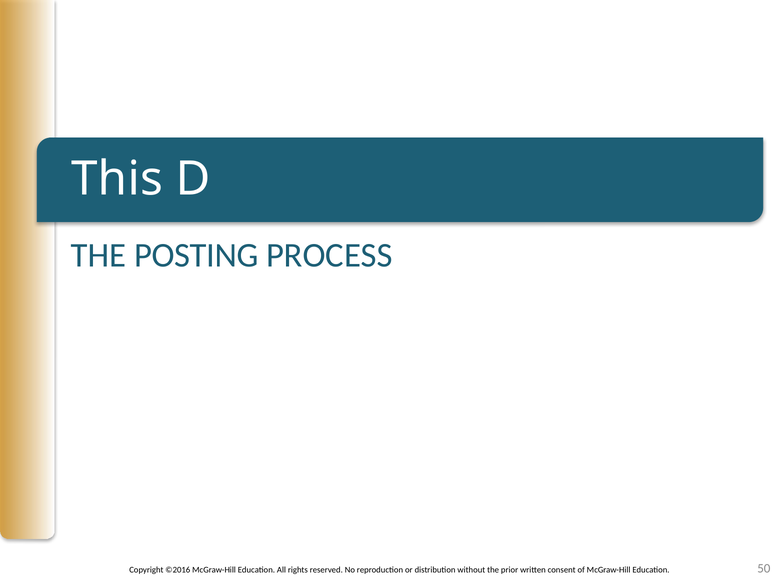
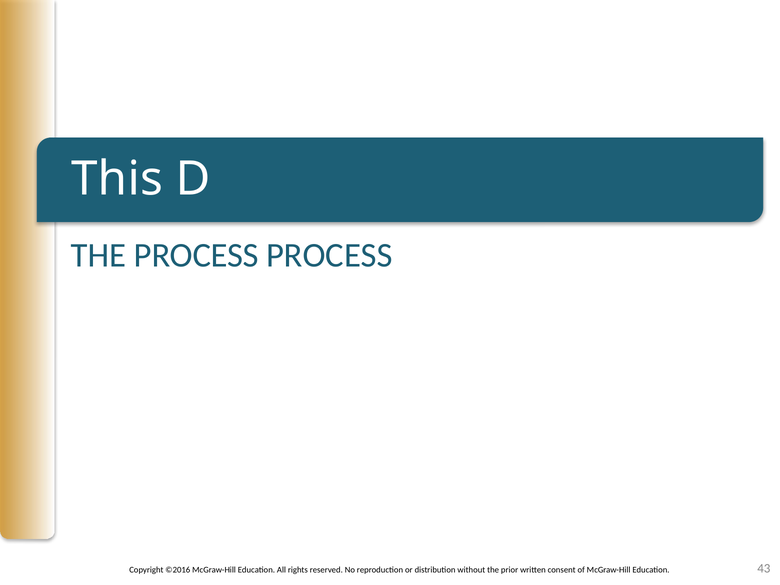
THE POSTING: POSTING -> PROCESS
50: 50 -> 43
